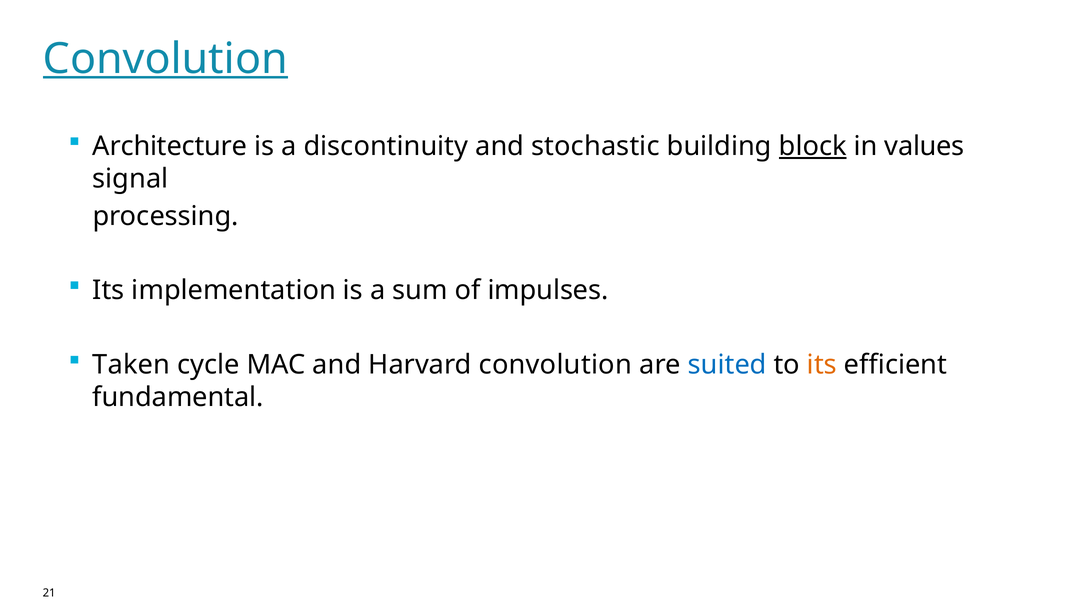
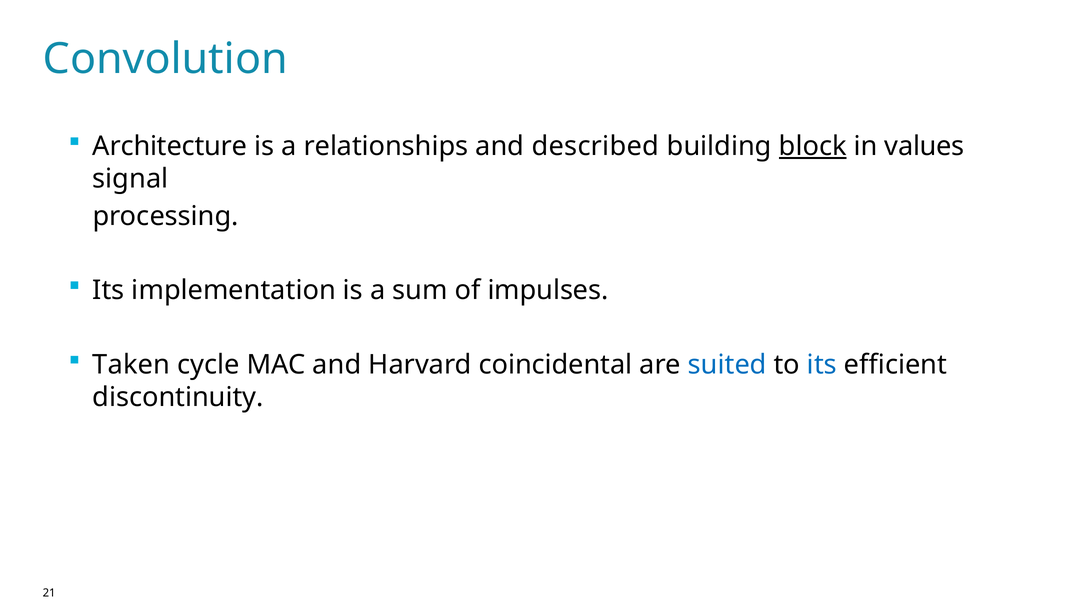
Convolution at (165, 59) underline: present -> none
discontinuity: discontinuity -> relationships
stochastic: stochastic -> described
Harvard convolution: convolution -> coincidental
its at (822, 365) colour: orange -> blue
fundamental: fundamental -> discontinuity
